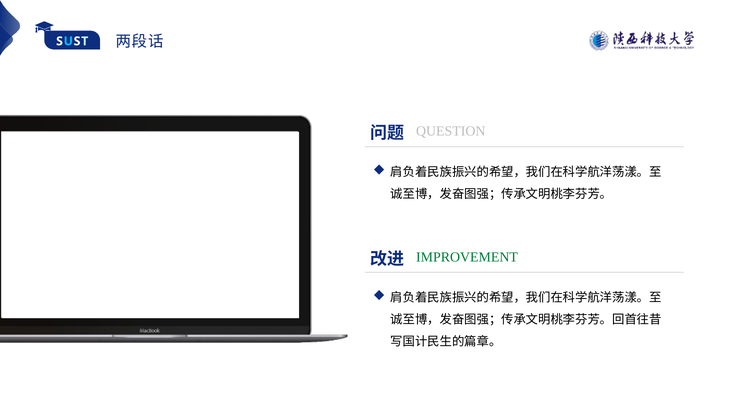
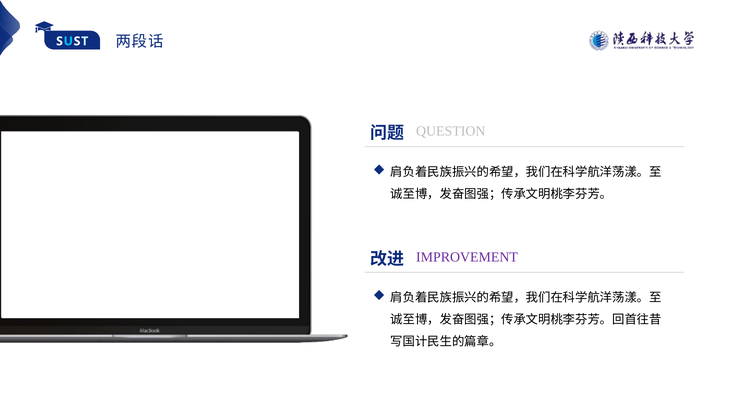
IMPROVEMENT colour: green -> purple
